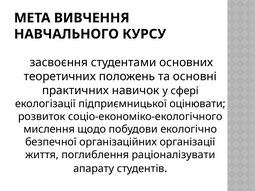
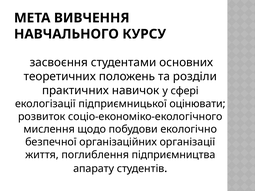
основні: основні -> розділи
раціоналізувати: раціоналізувати -> підприємництва
